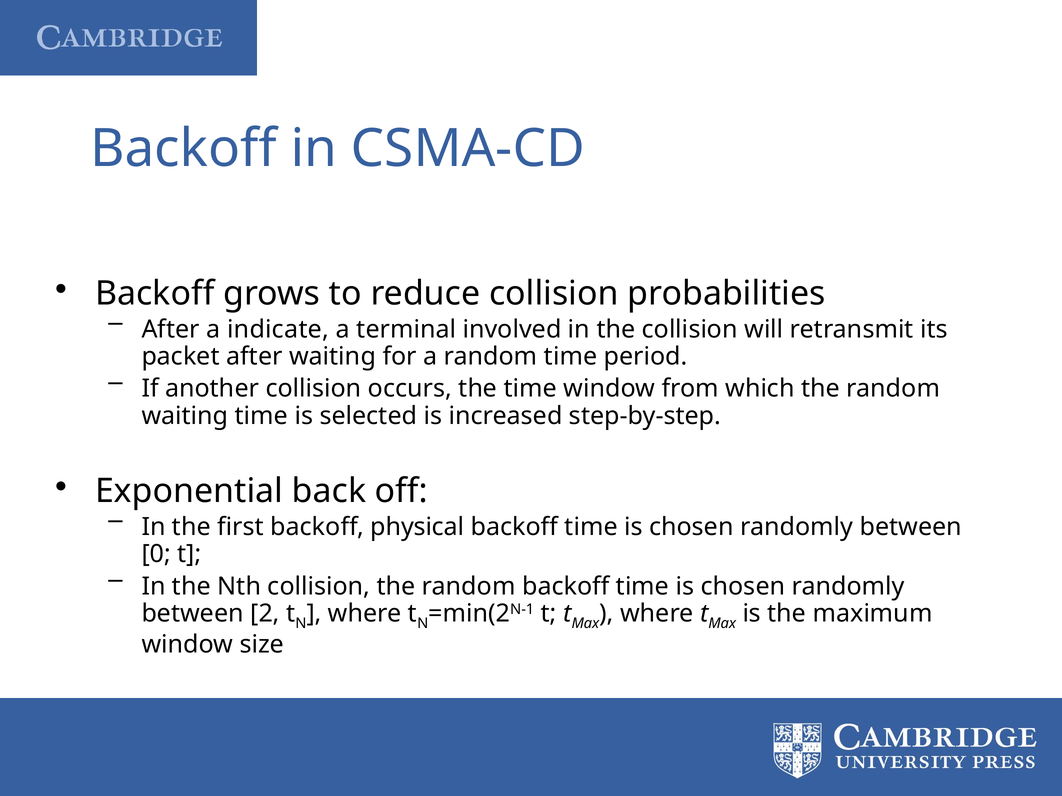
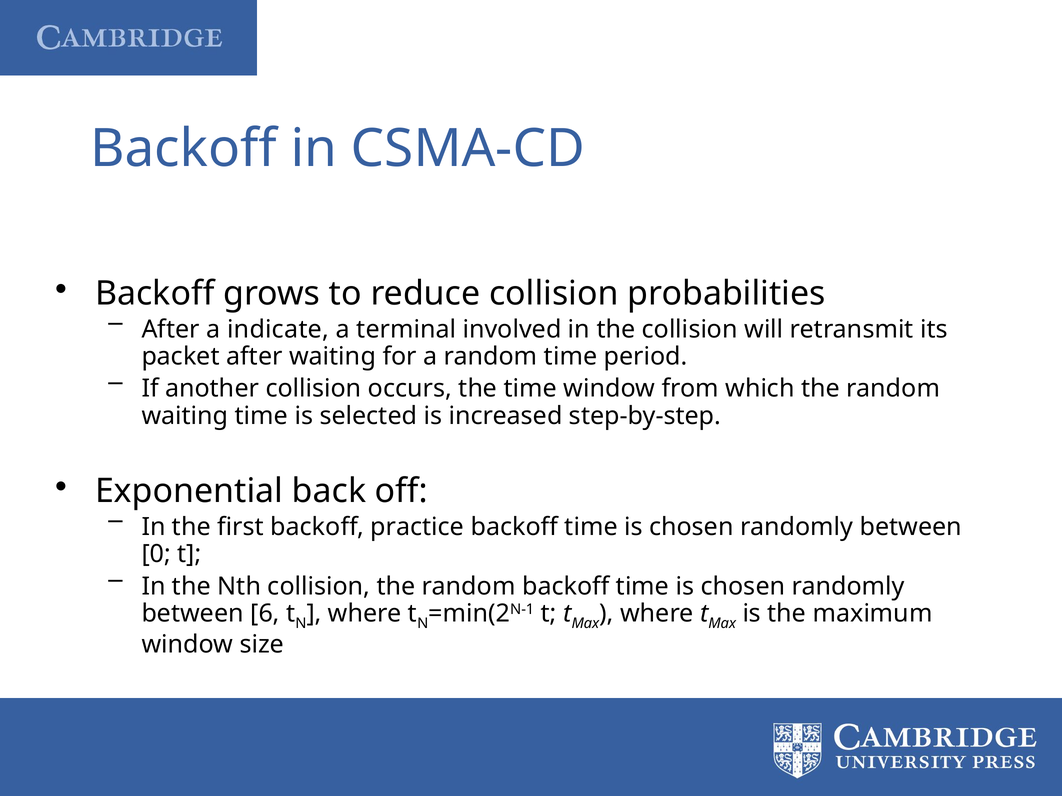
physical: physical -> practice
2: 2 -> 6
